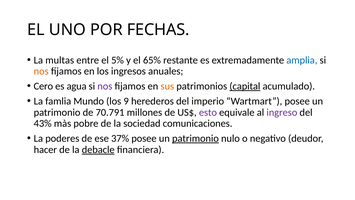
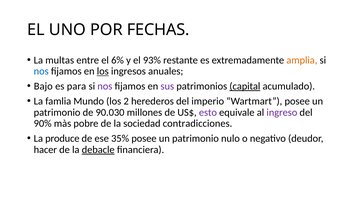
5%: 5% -> 6%
65%: 65% -> 93%
amplia colour: blue -> orange
nos at (41, 71) colour: orange -> blue
los at (103, 71) underline: none -> present
Cero: Cero -> Bajo
agua: agua -> para
sus colour: orange -> purple
9: 9 -> 2
70.791: 70.791 -> 90.030
43%: 43% -> 90%
comunicaciones: comunicaciones -> contradicciones
poderes: poderes -> produce
37%: 37% -> 35%
patrimonio at (195, 138) underline: present -> none
